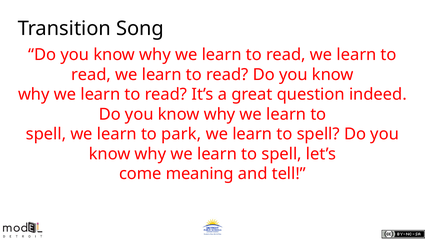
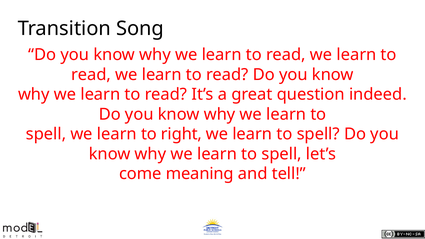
park: park -> right
